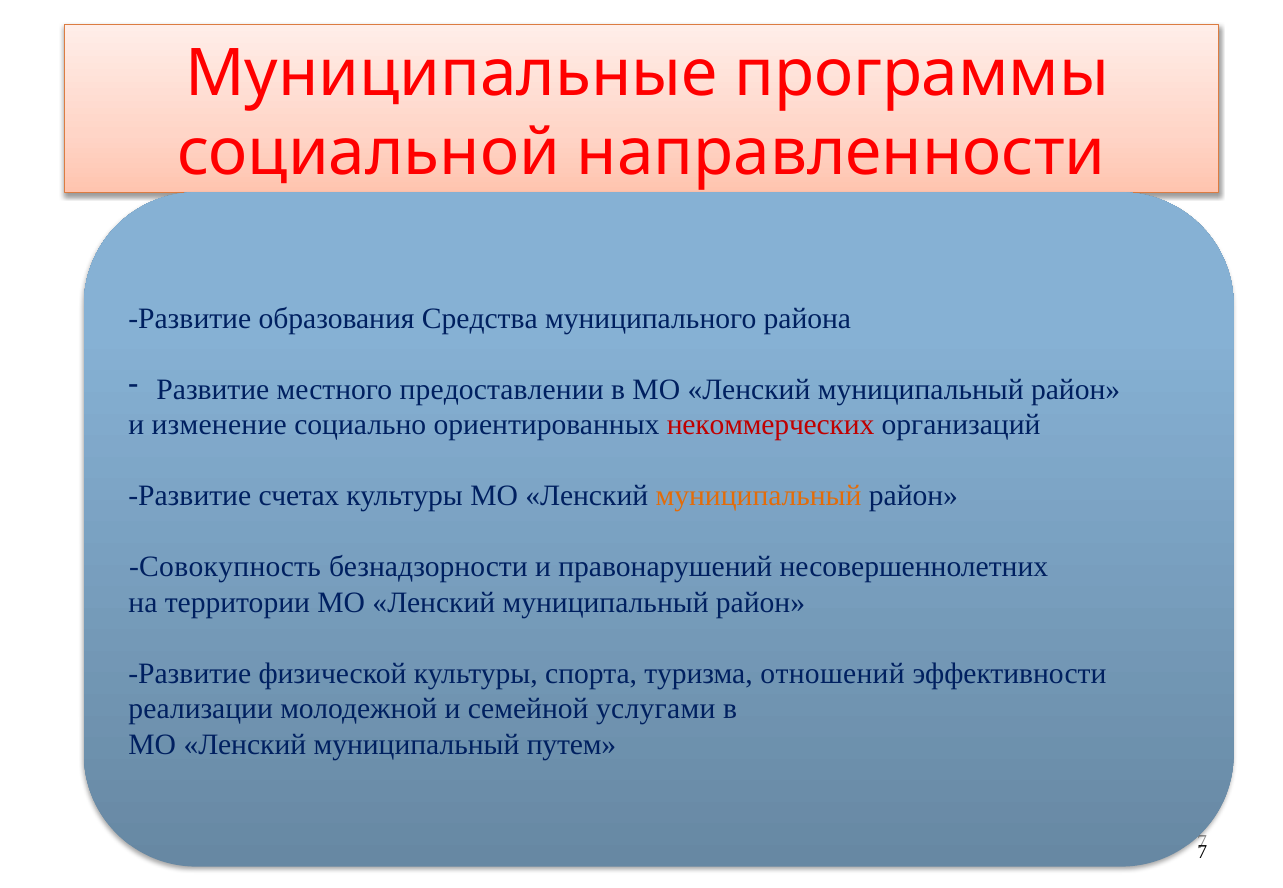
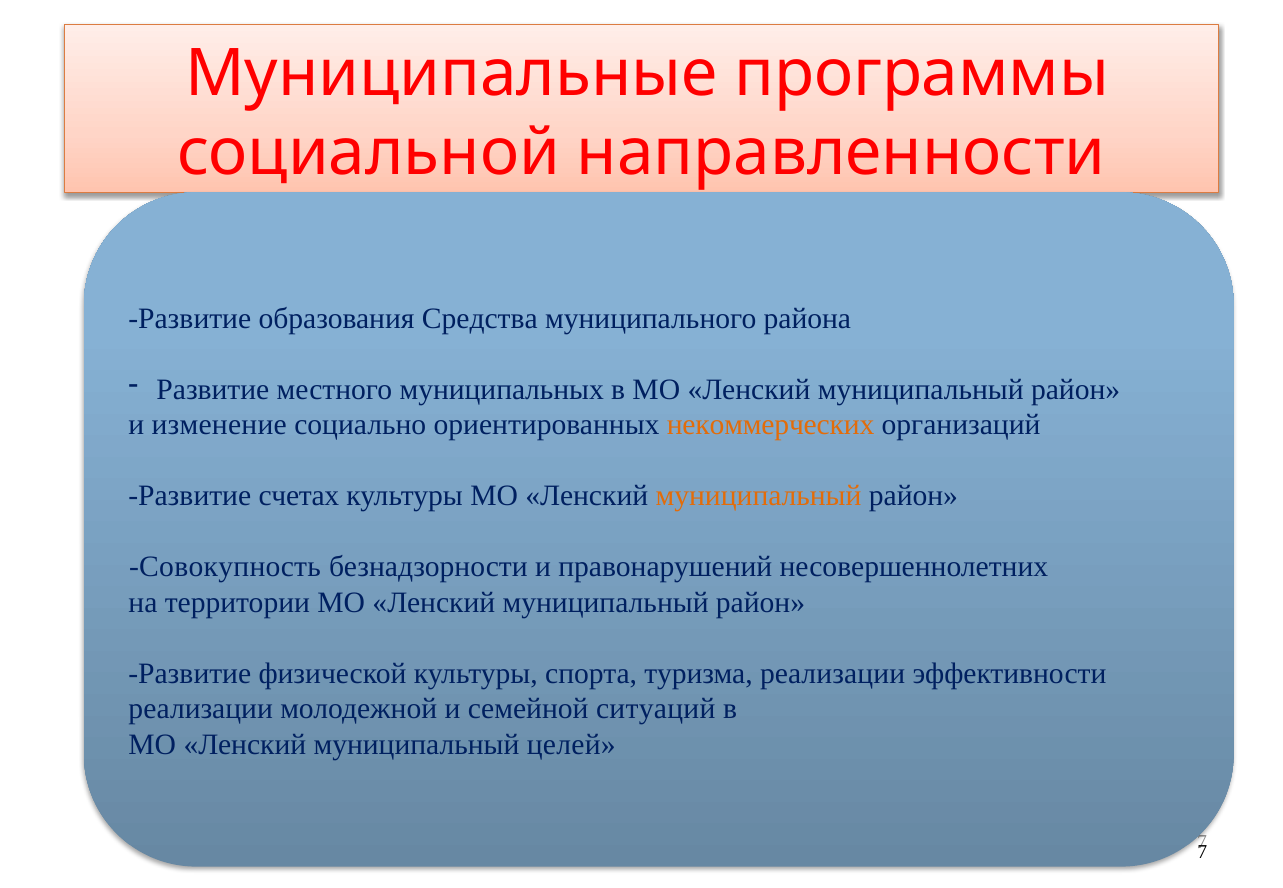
предоставлении: предоставлении -> муниципальных
некоммерческих colour: red -> orange
туризма отношений: отношений -> реализации
услугами: услугами -> ситуаций
путем: путем -> целей
